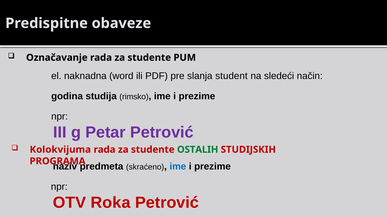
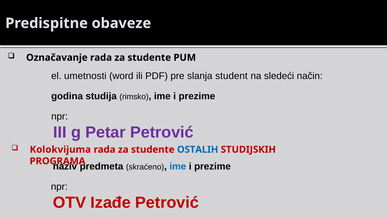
naknadna: naknadna -> umetnosti
OSTALIH colour: green -> blue
Roka: Roka -> Izađe
